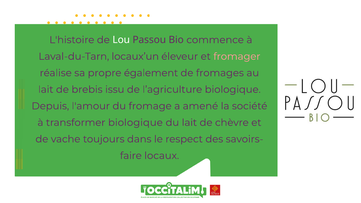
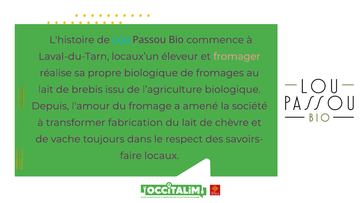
Lou colour: white -> light blue
propre également: également -> biologique
transformer biologique: biologique -> fabrication
